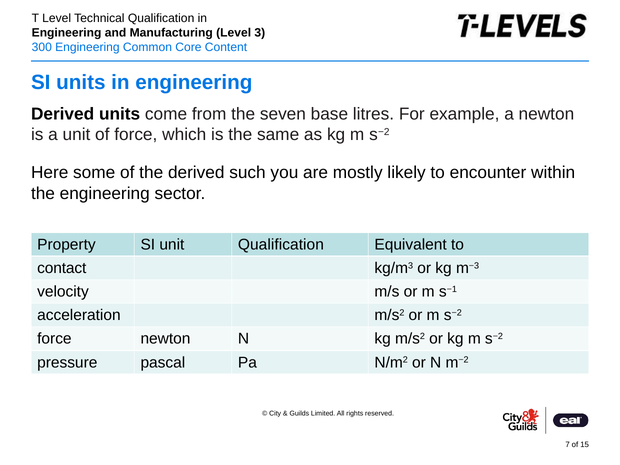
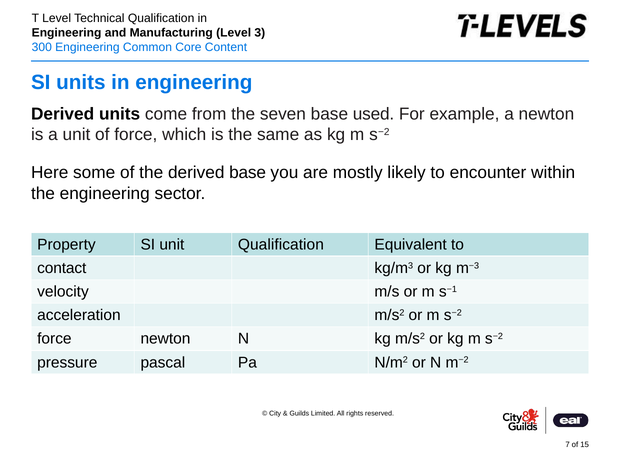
litres: litres -> used
derived such: such -> base
